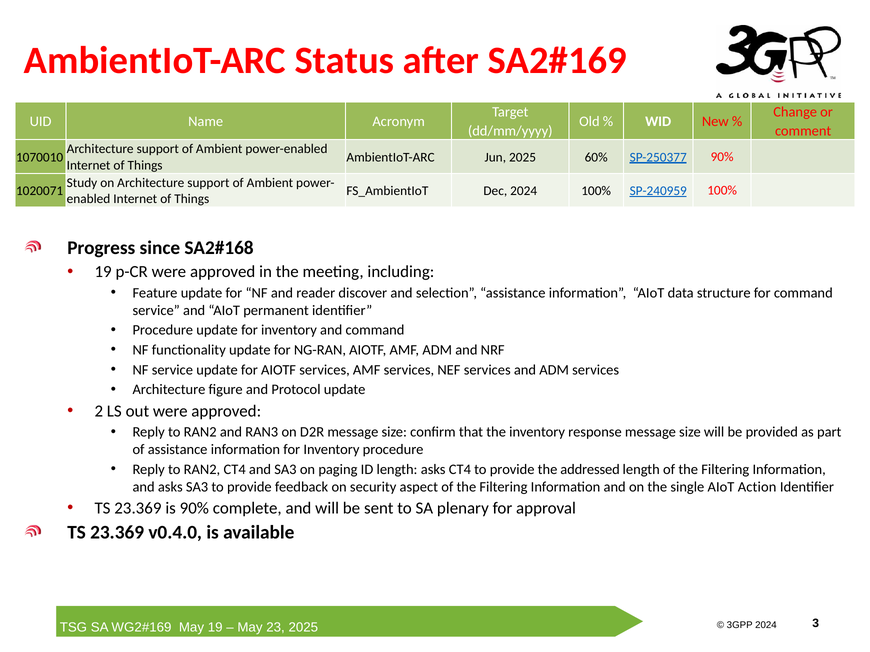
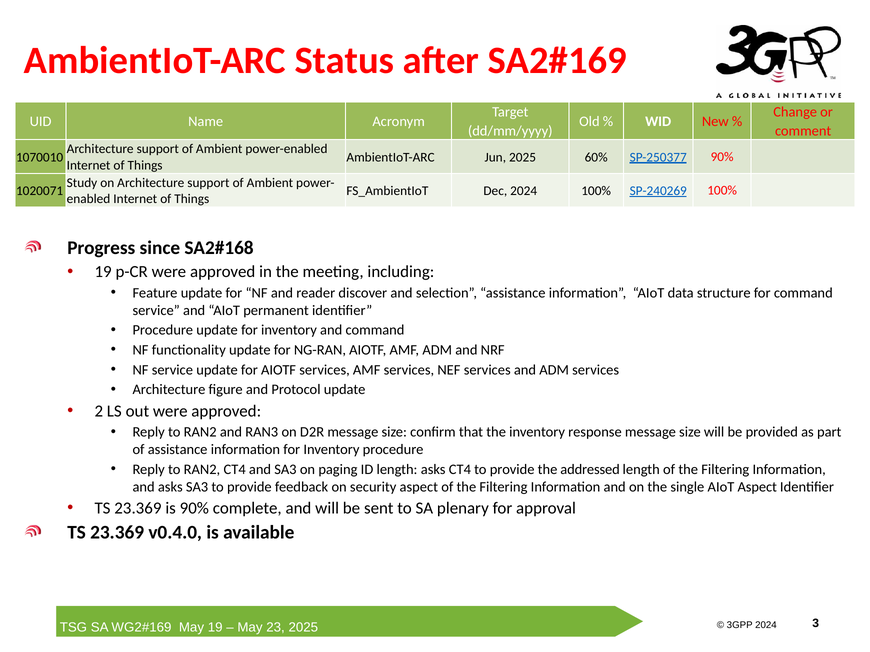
SP-240959: SP-240959 -> SP-240269
AIoT Action: Action -> Aspect
